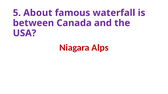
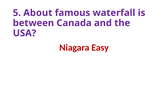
Alps: Alps -> Easy
